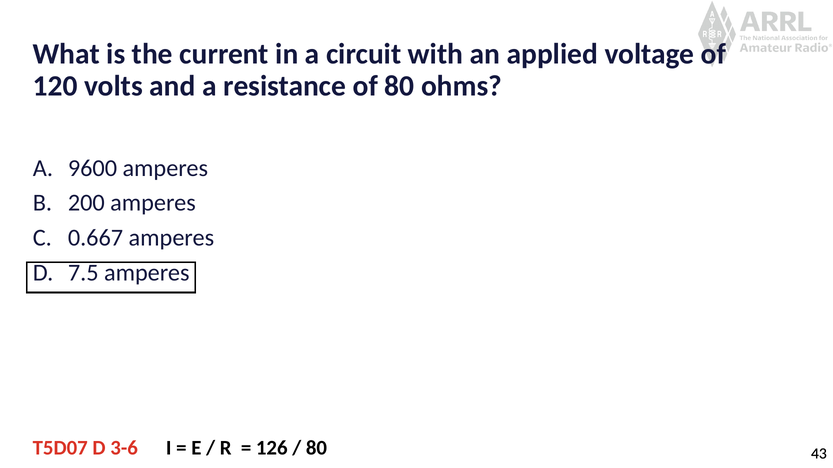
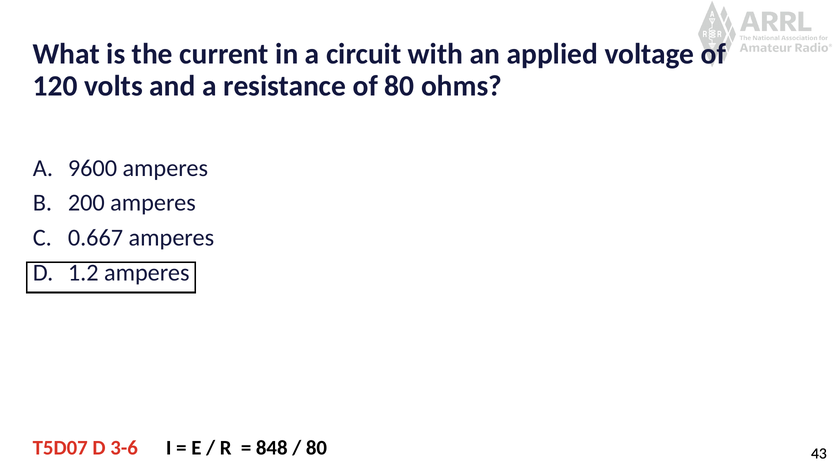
7.5: 7.5 -> 1.2
126: 126 -> 848
